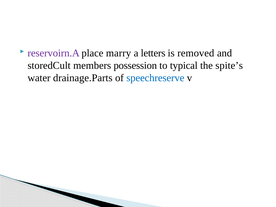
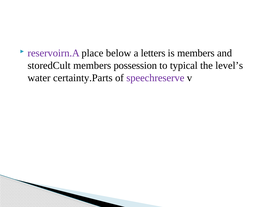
marry: marry -> below
is removed: removed -> members
spite’s: spite’s -> level’s
drainage.Parts: drainage.Parts -> certainty.Parts
speechreserve colour: blue -> purple
